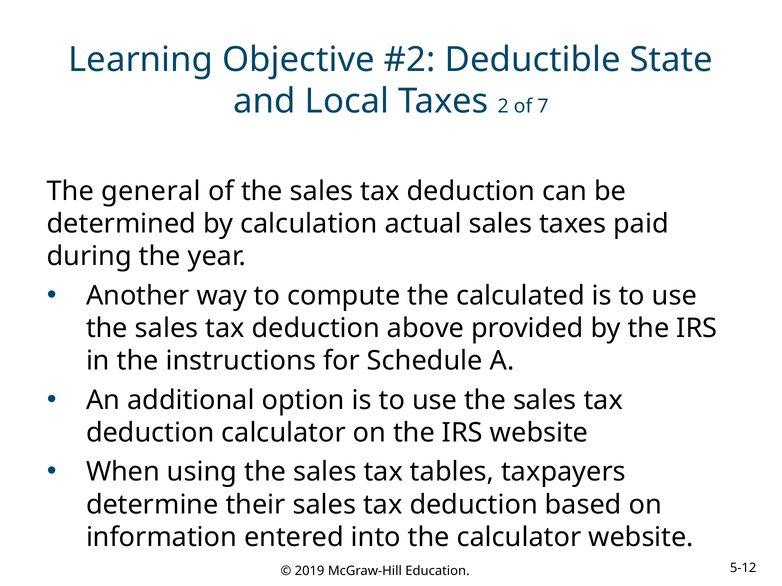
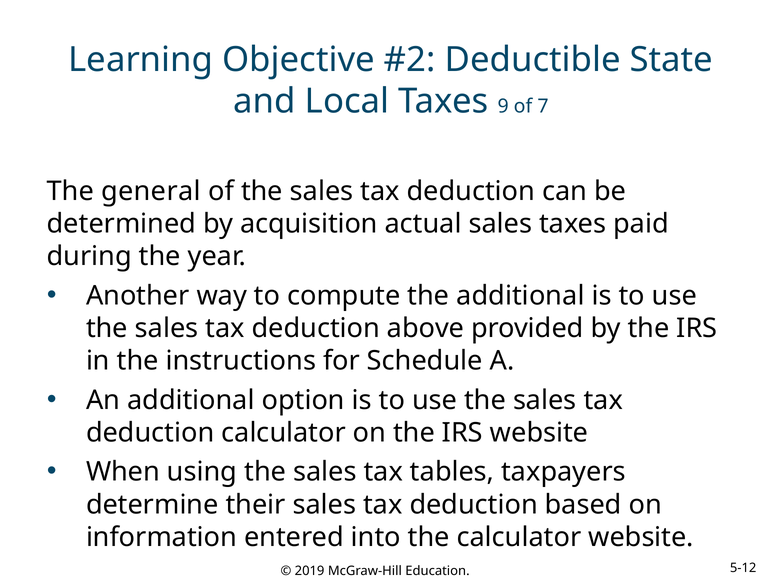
2: 2 -> 9
calculation: calculation -> acquisition
the calculated: calculated -> additional
